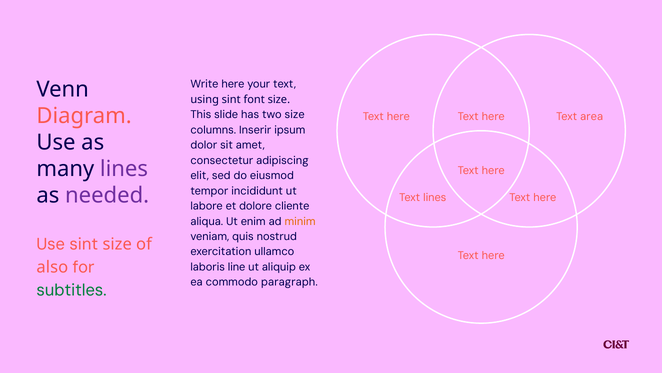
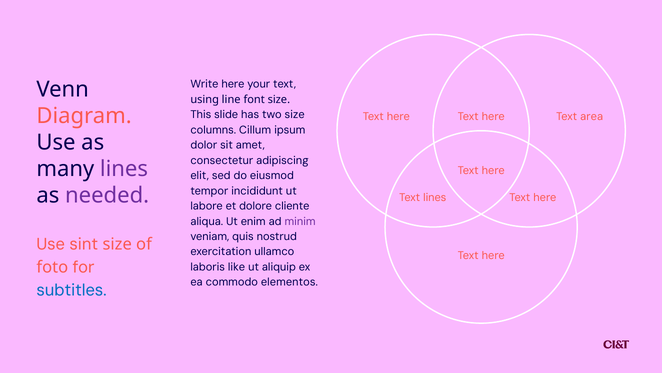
using sint: sint -> line
Inserir: Inserir -> Cillum
minim colour: orange -> purple
also: also -> foto
line: line -> like
paragraph: paragraph -> elementos
subtitles colour: green -> blue
